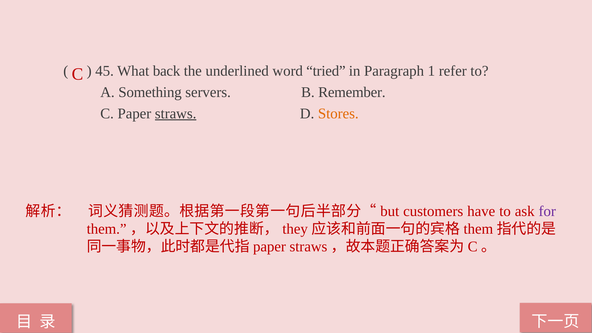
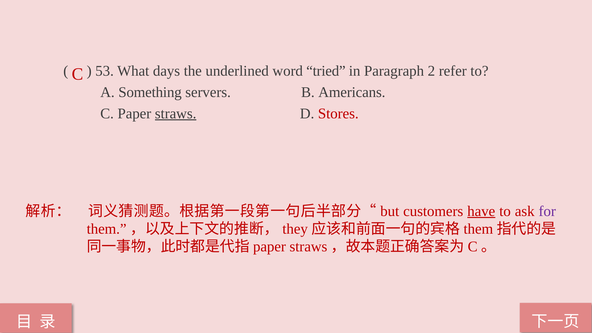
45: 45 -> 53
back: back -> days
1: 1 -> 2
Remember: Remember -> Americans
Stores colour: orange -> red
have underline: none -> present
